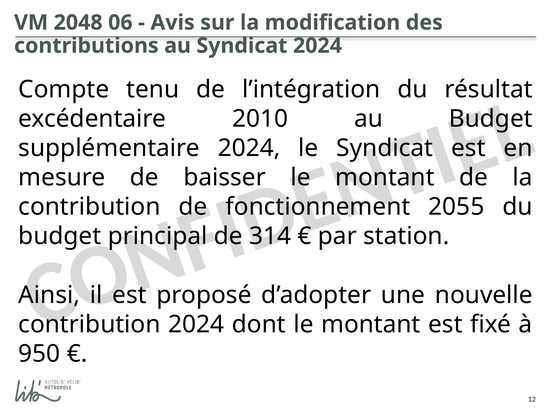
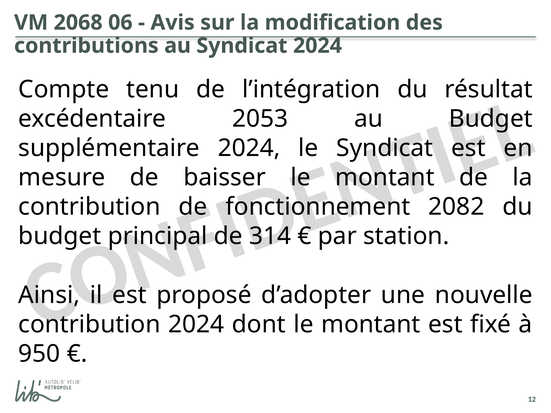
2048: 2048 -> 2068
2010: 2010 -> 2053
2055: 2055 -> 2082
